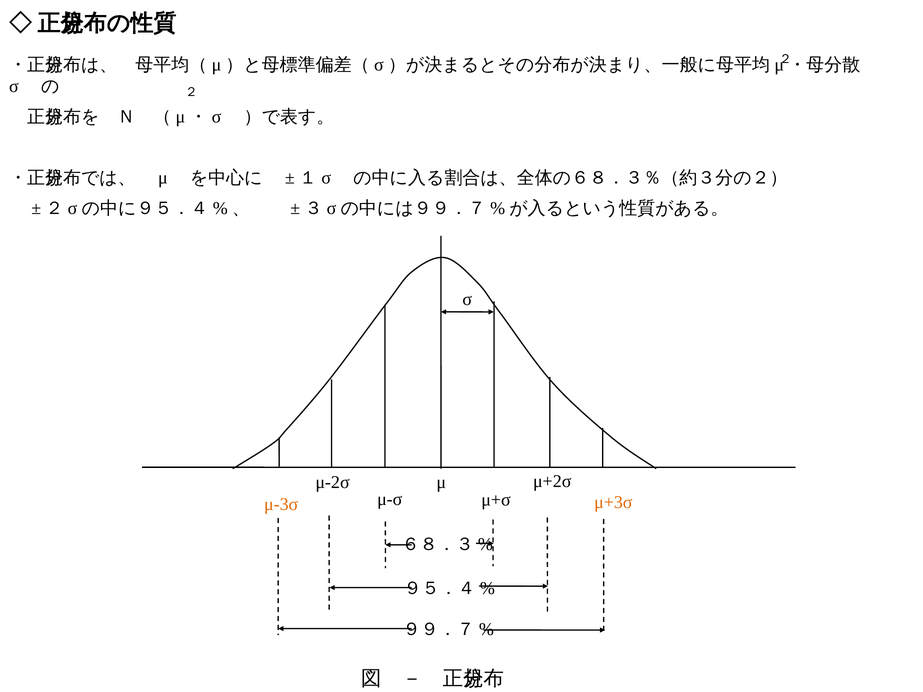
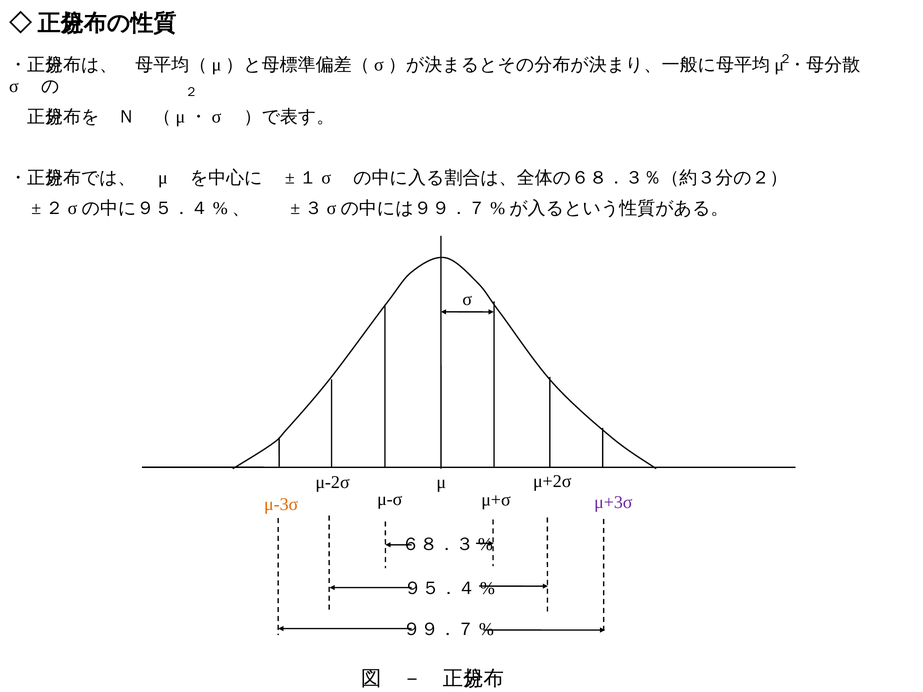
μ+3σ colour: orange -> purple
